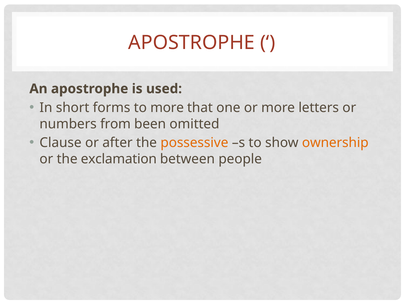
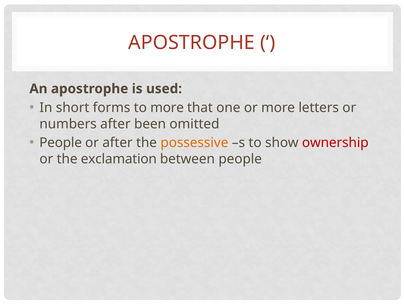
numbers from: from -> after
Clause at (61, 143): Clause -> People
ownership colour: orange -> red
